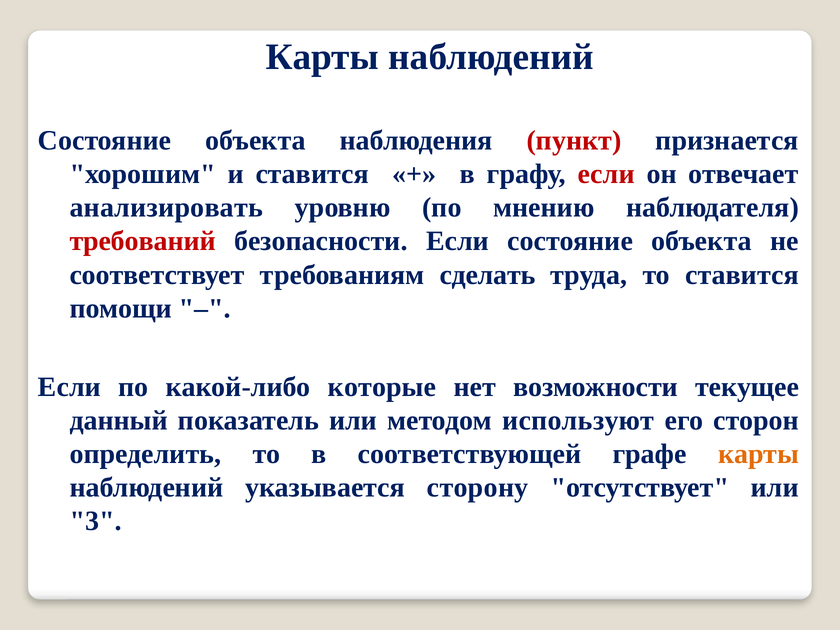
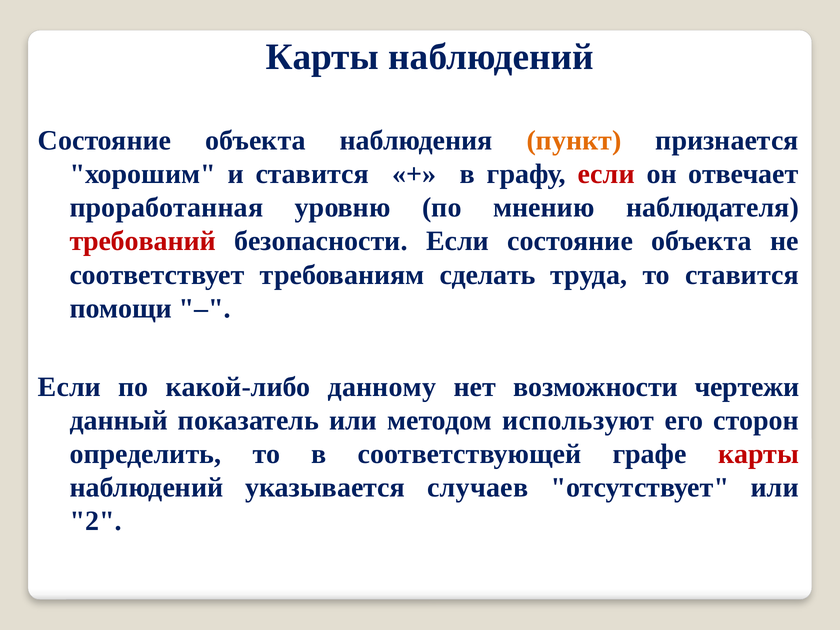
пункт colour: red -> orange
анализировать: анализировать -> проработанная
которые: которые -> данному
текущее: текущее -> чертежи
карты at (759, 454) colour: orange -> red
сторону: сторону -> случаев
3: 3 -> 2
